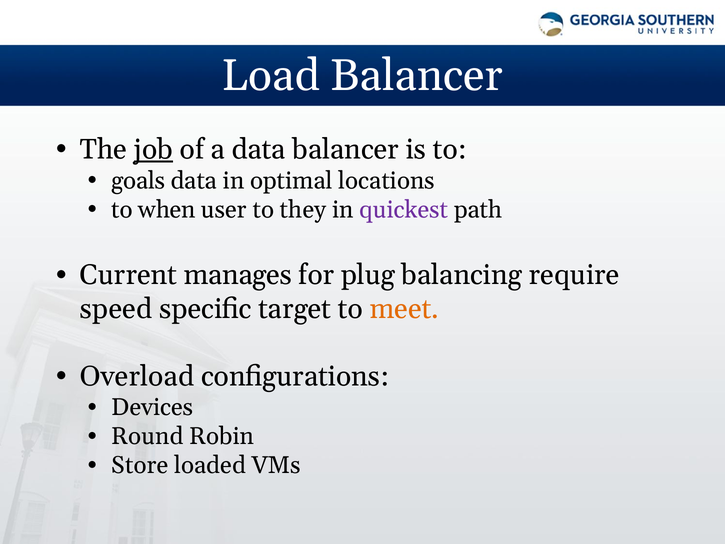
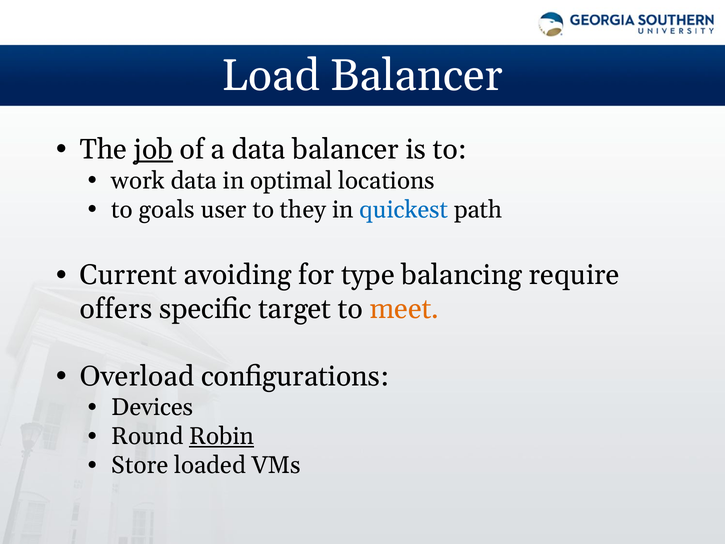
goals: goals -> work
when: when -> goals
quickest colour: purple -> blue
manages: manages -> avoiding
plug: plug -> type
speed: speed -> offers
Robin underline: none -> present
